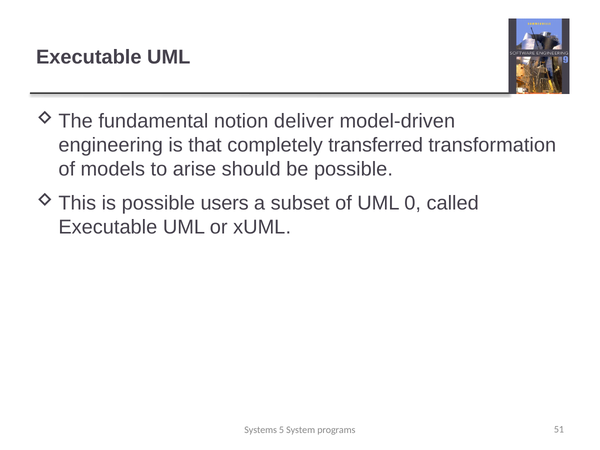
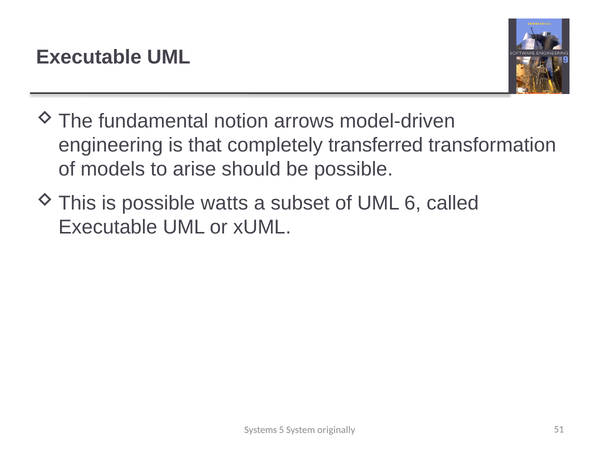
deliver: deliver -> arrows
users: users -> watts
0: 0 -> 6
programs: programs -> originally
